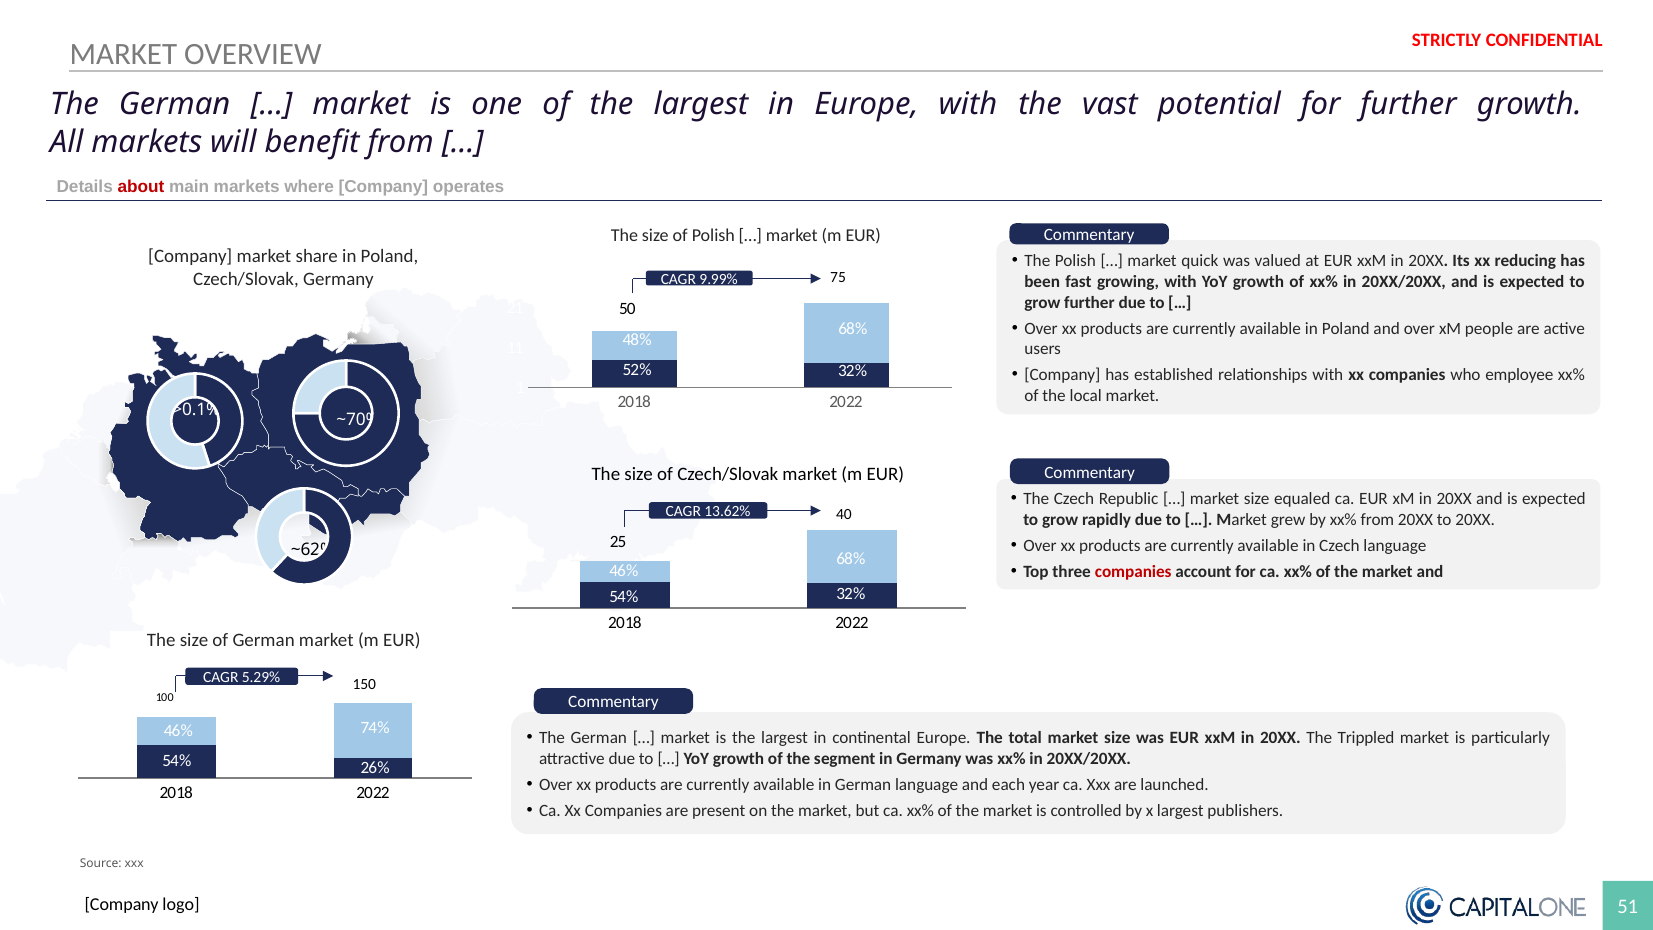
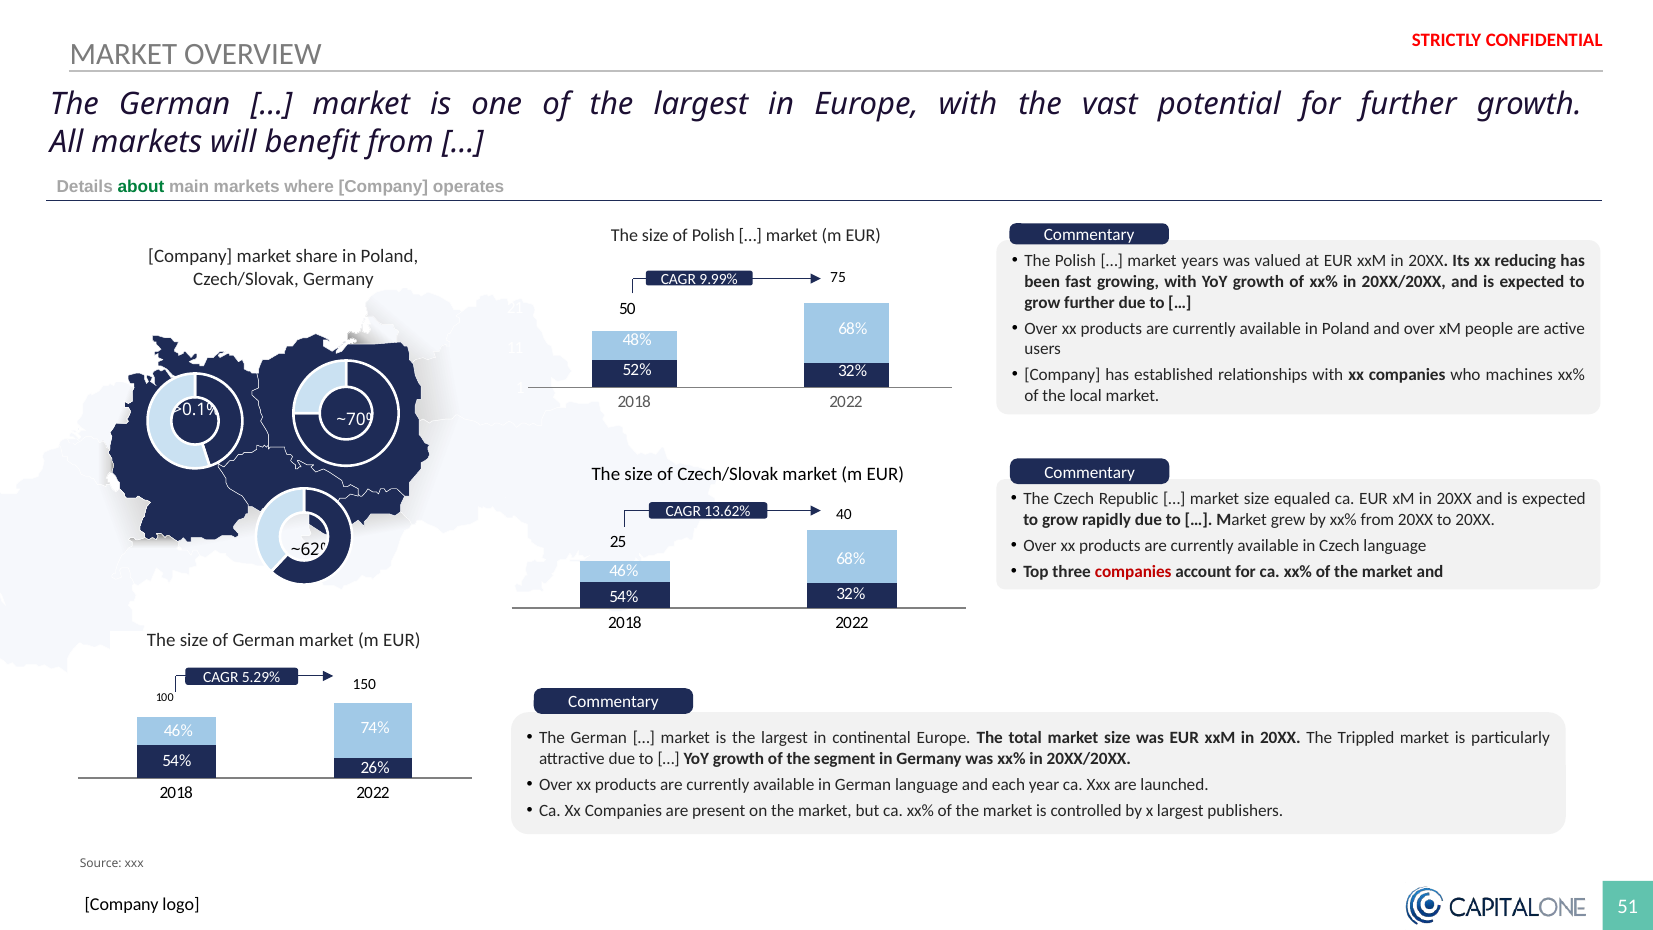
about colour: red -> green
quick: quick -> years
employee: employee -> machines
